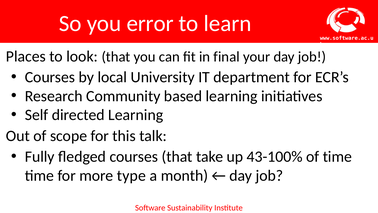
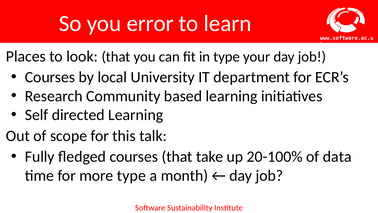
in final: final -> type
43-100%: 43-100% -> 20-100%
of time: time -> data
